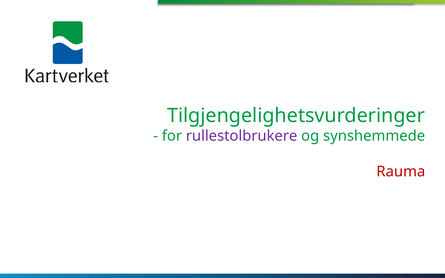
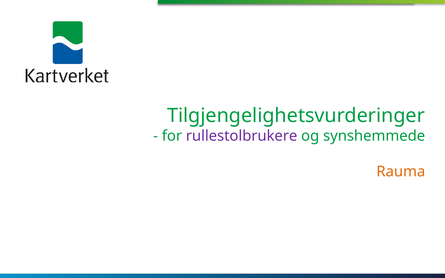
Rauma colour: red -> orange
